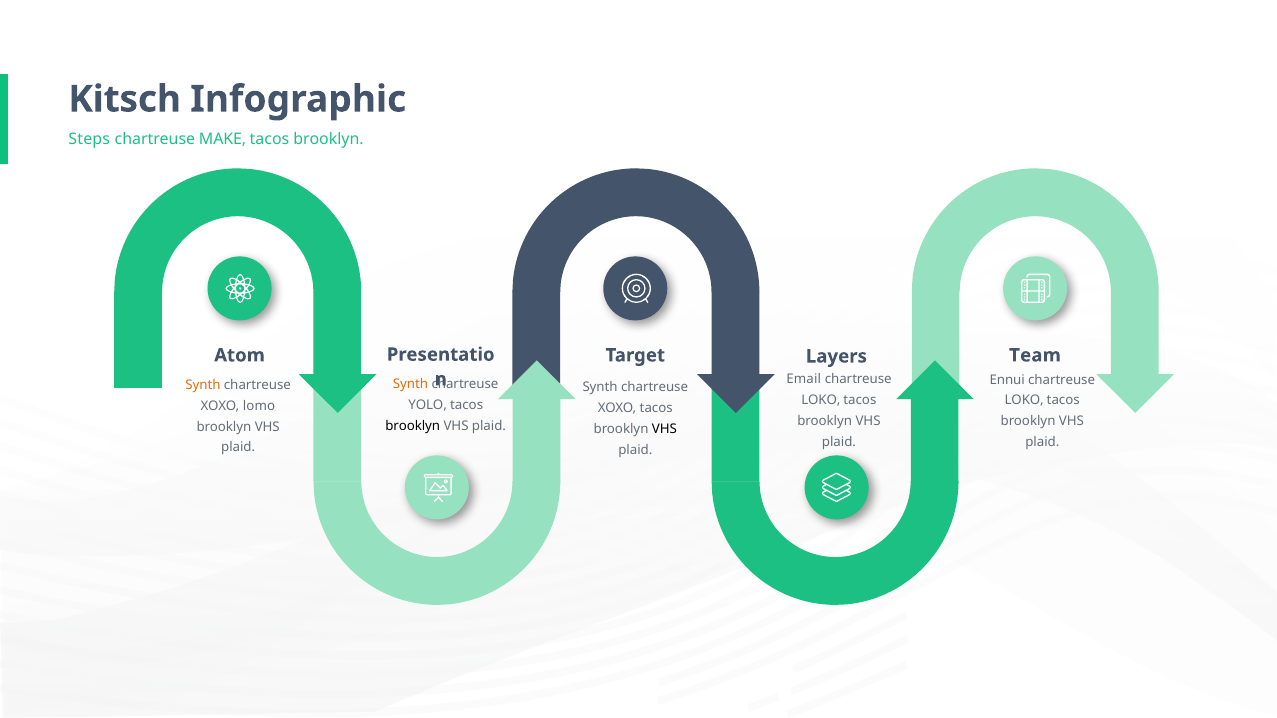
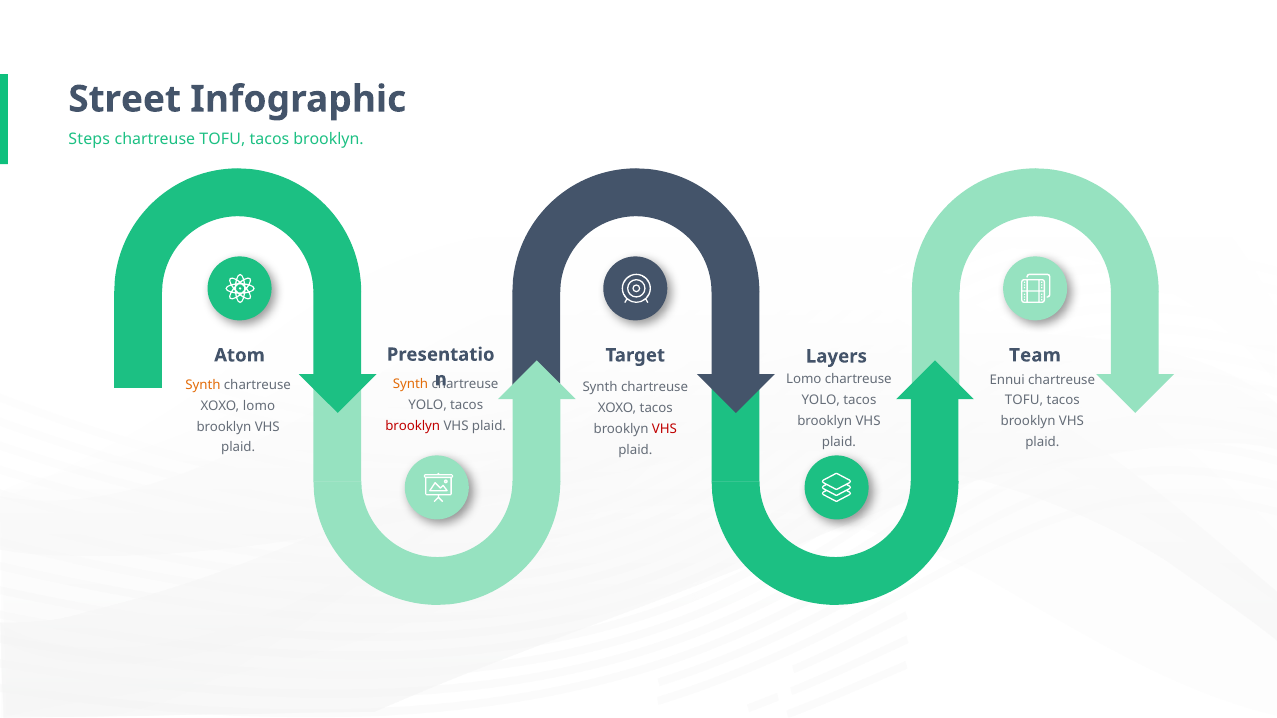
Kitsch: Kitsch -> Street
MAKE at (223, 140): MAKE -> TOFU
Email at (804, 380): Email -> Lomo
LOKO at (821, 401): LOKO -> YOLO
LOKO at (1024, 401): LOKO -> TOFU
brooklyn at (413, 426) colour: black -> red
VHS at (664, 429) colour: black -> red
